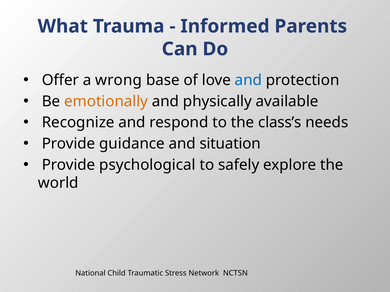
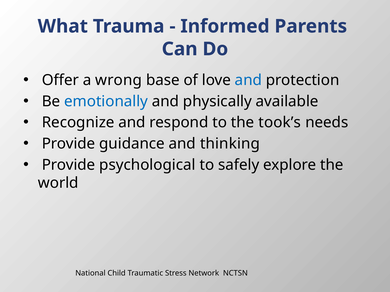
emotionally colour: orange -> blue
class’s: class’s -> took’s
situation: situation -> thinking
